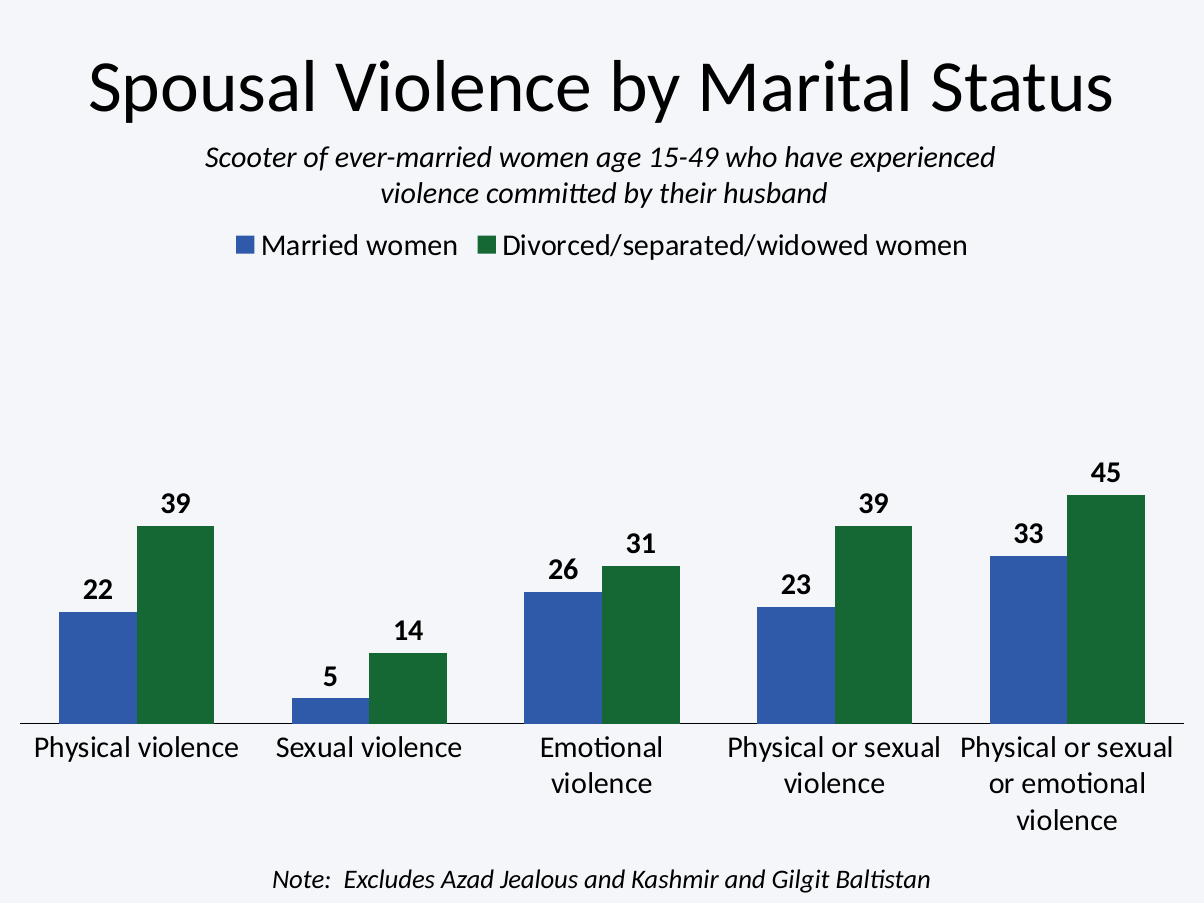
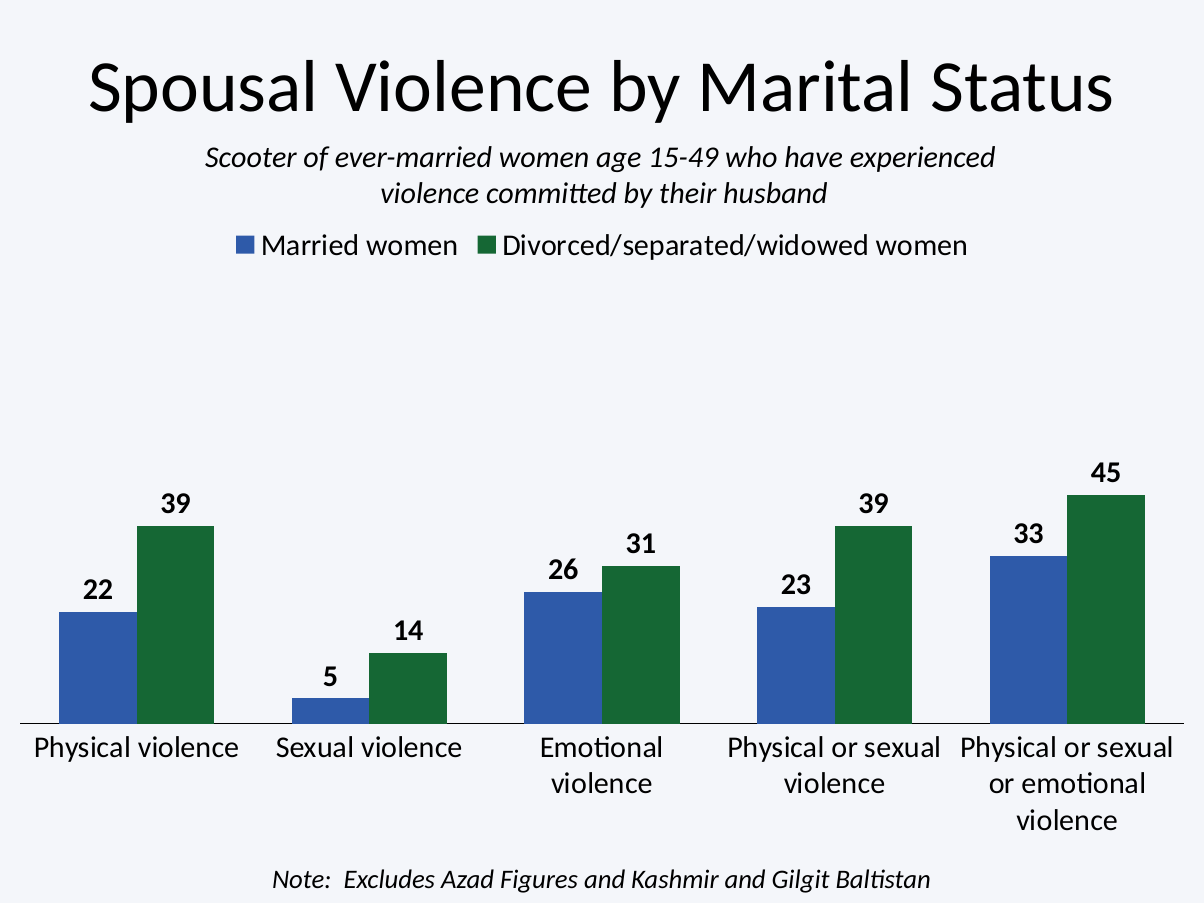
Jealous: Jealous -> Figures
